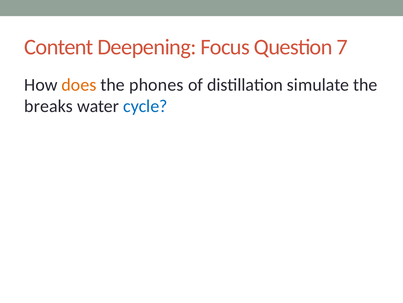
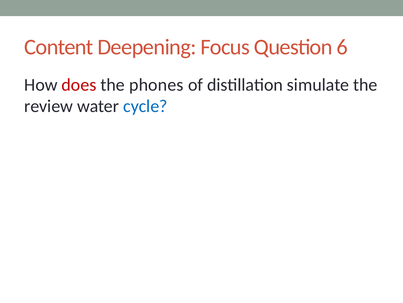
7: 7 -> 6
does colour: orange -> red
breaks: breaks -> review
